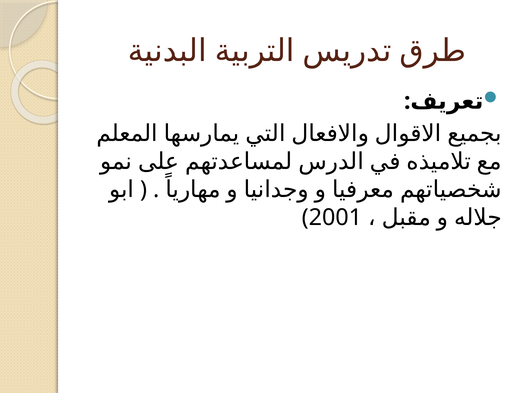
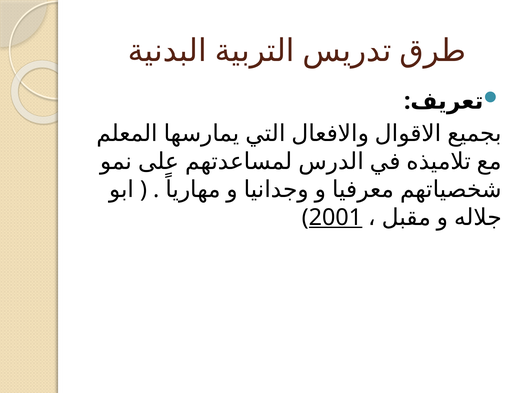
2001 underline: none -> present
